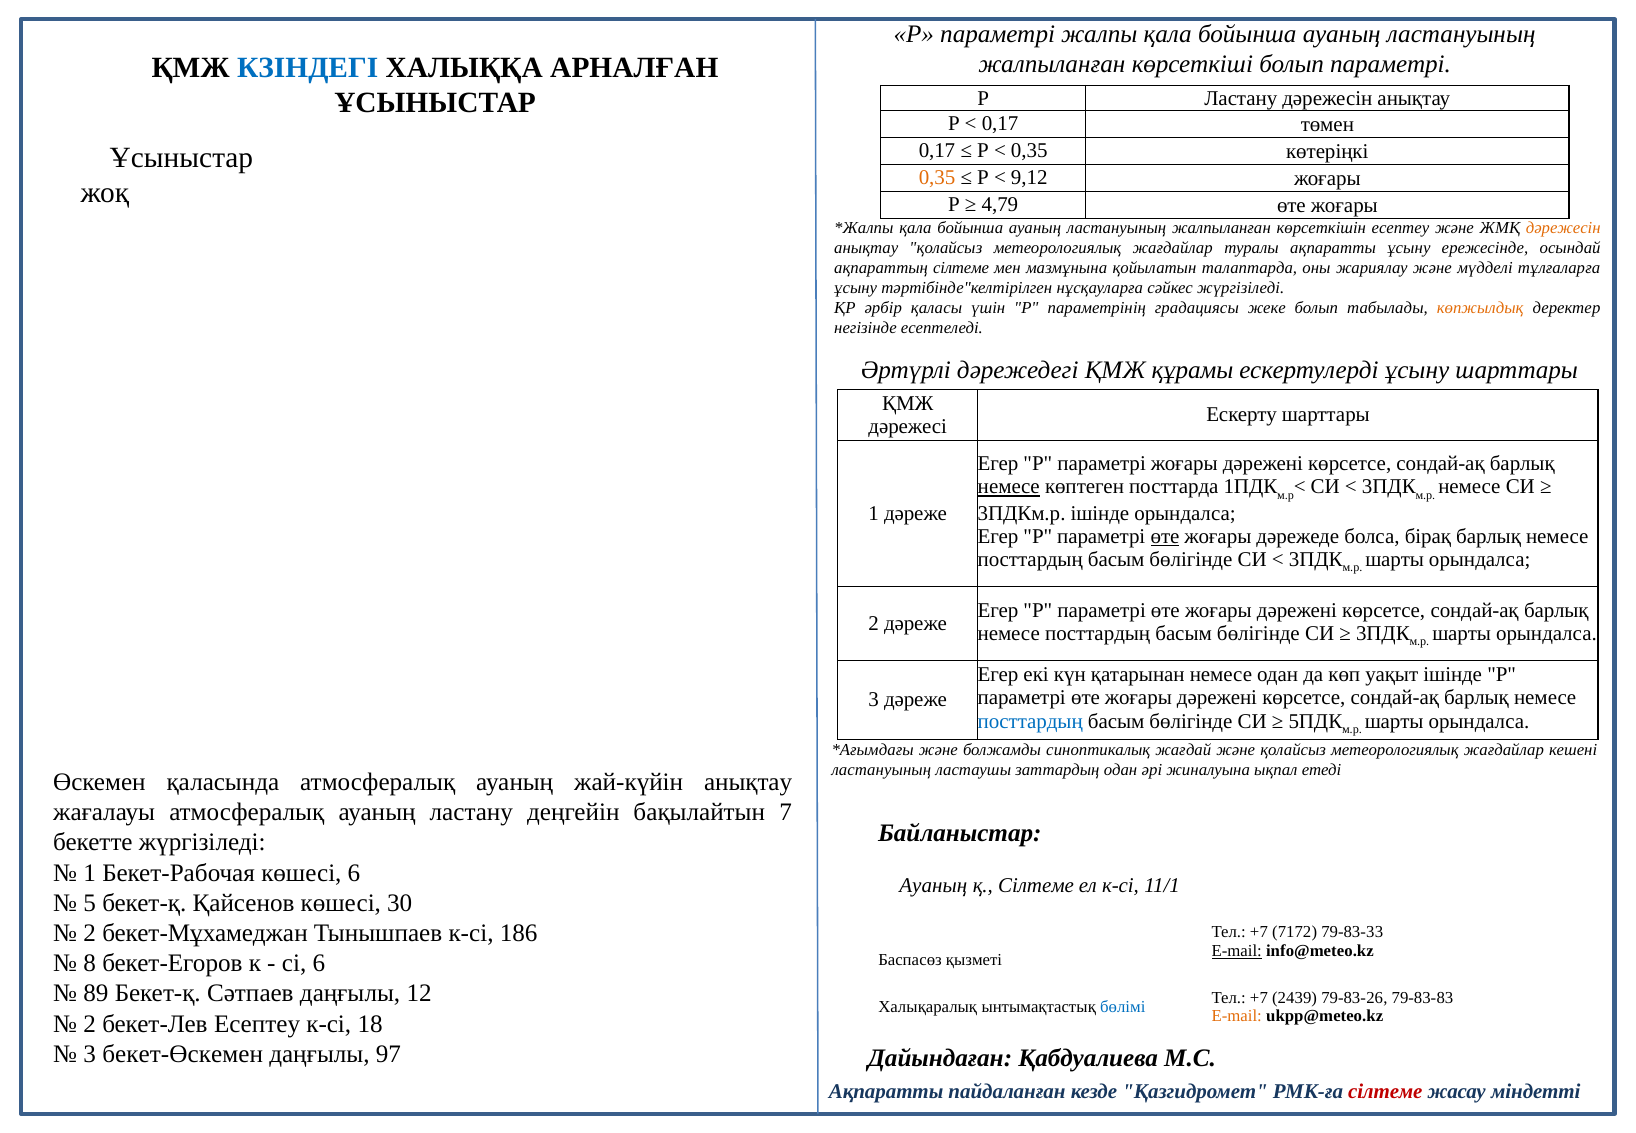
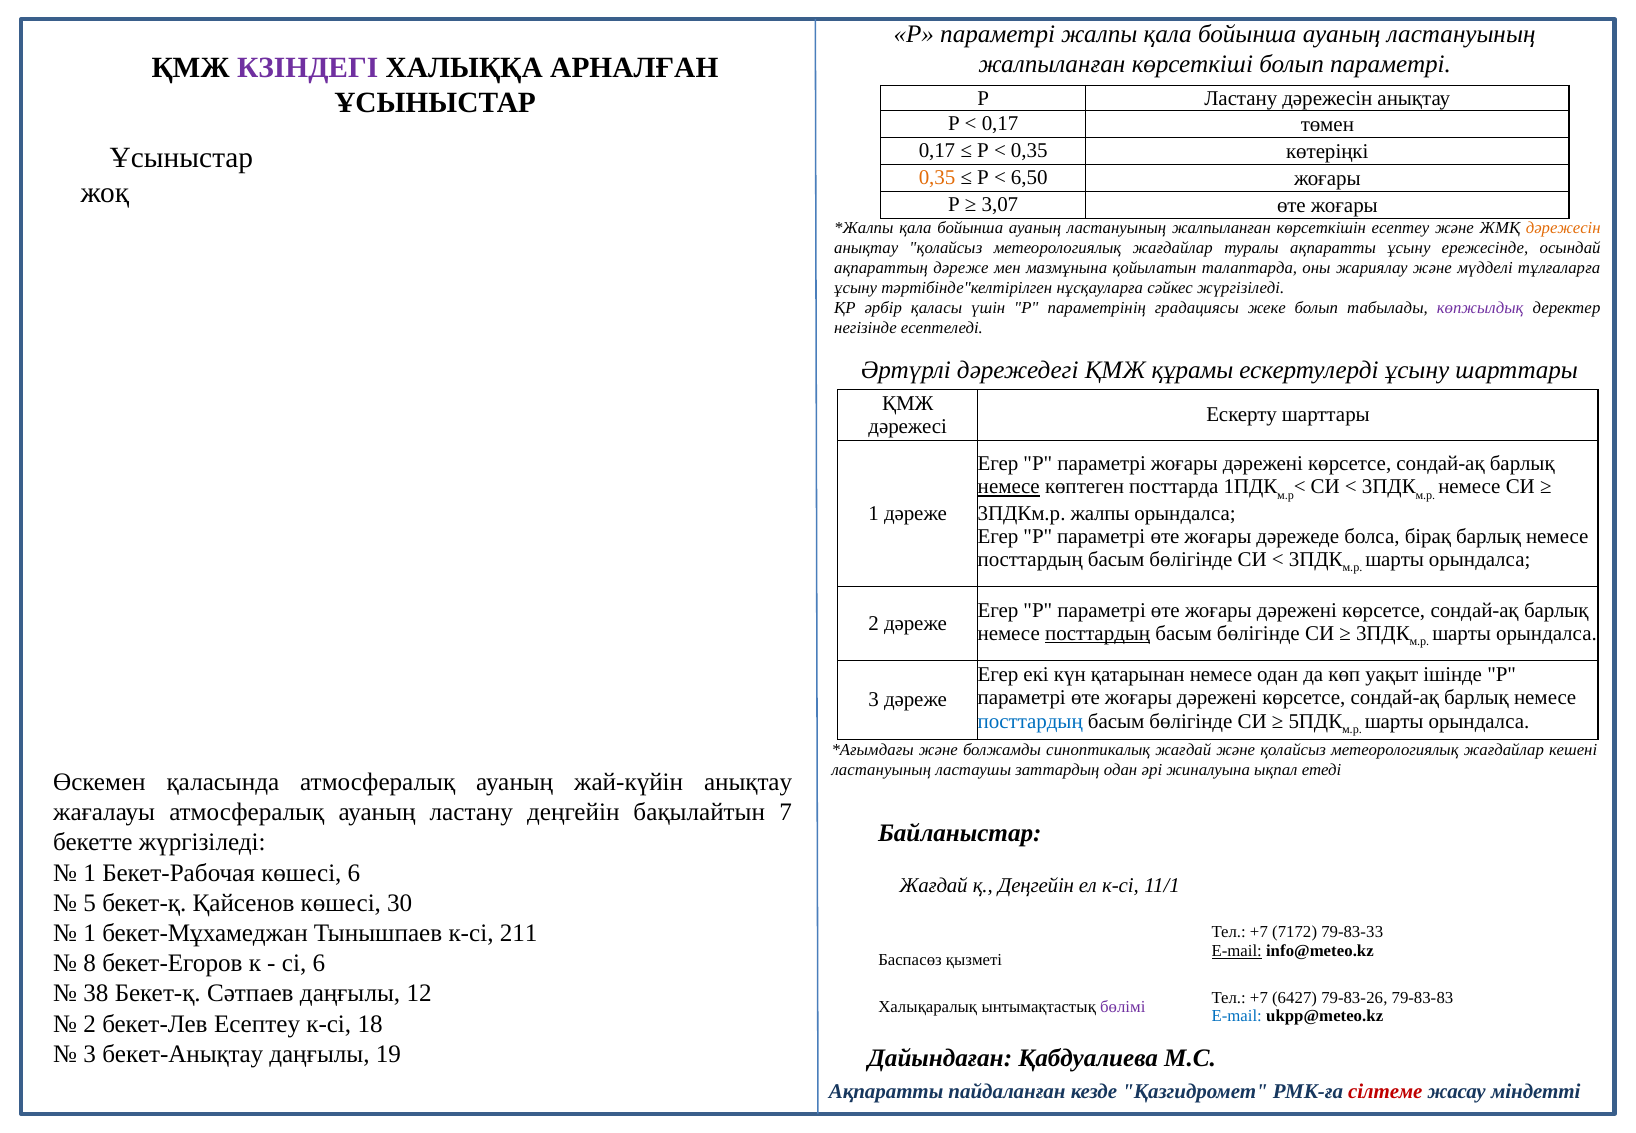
КЗІНДЕГІ colour: blue -> purple
9,12: 9,12 -> 6,50
4,79: 4,79 -> 3,07
ақпараттың сілтеме: сілтеме -> дәреже
көпжылдық colour: orange -> purple
3ПДКм.р ішінде: ішінде -> жалпы
өте at (1165, 536) underline: present -> none
посттардың at (1098, 633) underline: none -> present
Ауаның at (933, 885): Ауаның -> Жағдай
қ Сілтеме: Сілтеме -> Деңгейін
2 at (90, 933): 2 -> 1
186: 186 -> 211
89: 89 -> 38
2439: 2439 -> 6427
бөлімі colour: blue -> purple
E-mail at (1237, 1016) colour: orange -> blue
бекет-Өскемен: бекет-Өскемен -> бекет-Анықтау
97: 97 -> 19
